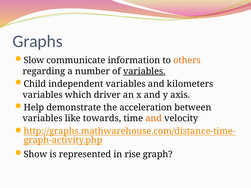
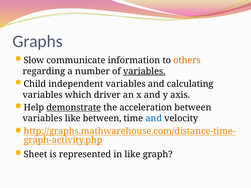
kilometers: kilometers -> calculating
demonstrate underline: none -> present
like towards: towards -> between
and at (154, 119) colour: orange -> blue
Show: Show -> Sheet
in rise: rise -> like
